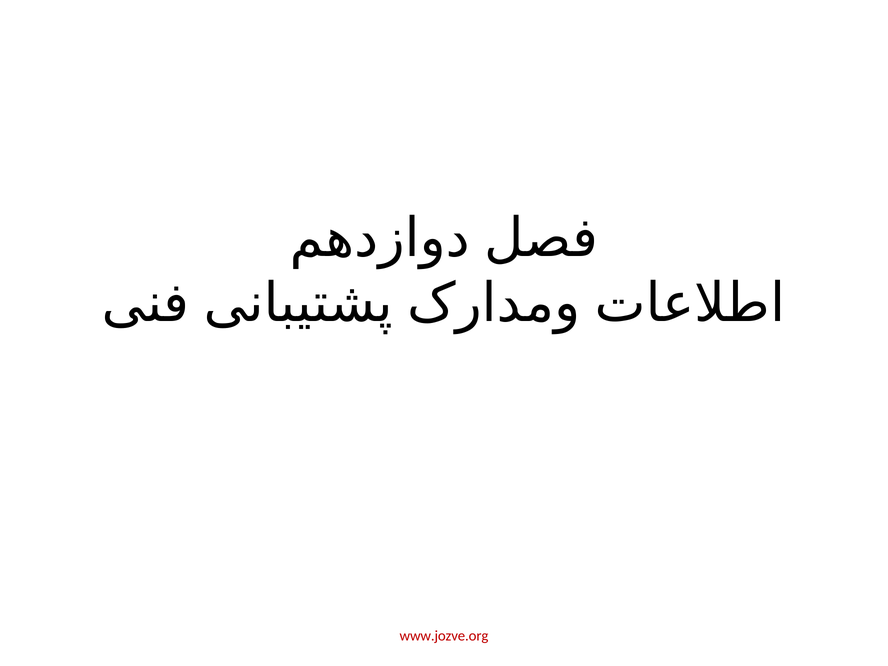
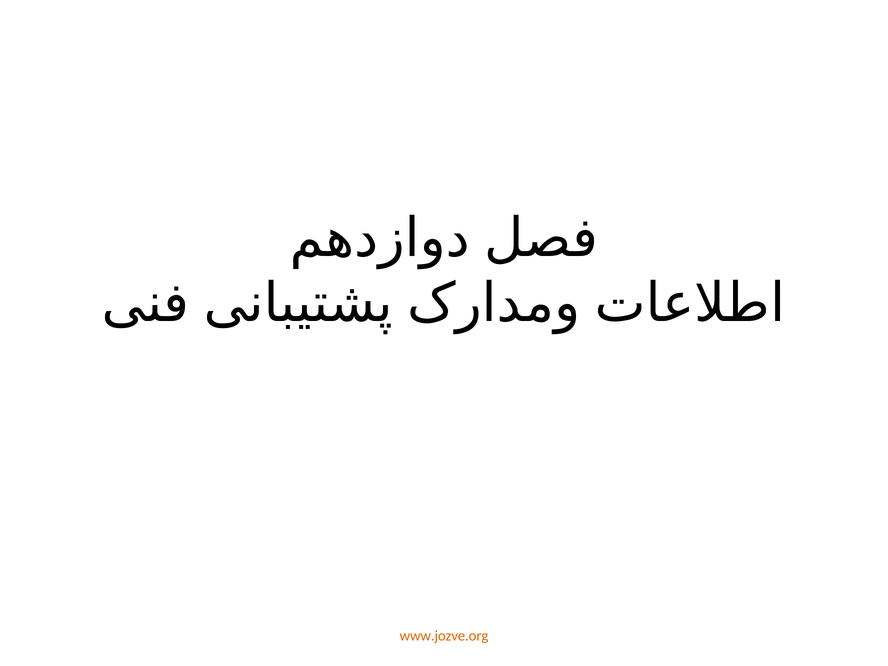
www.jozve.org colour: red -> orange
